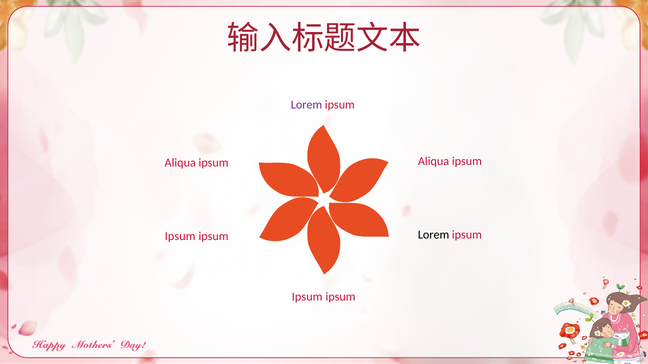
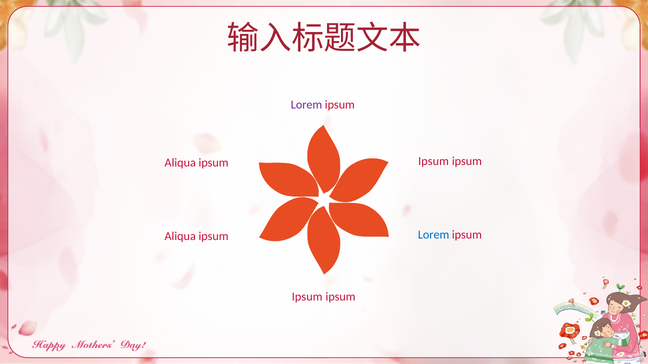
Aliqua at (434, 162): Aliqua -> Ipsum
Lorem at (434, 235) colour: black -> blue
Ipsum at (180, 236): Ipsum -> Aliqua
